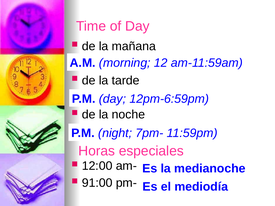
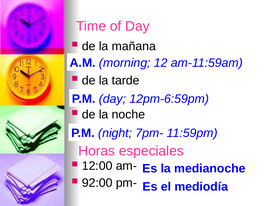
91:00: 91:00 -> 92:00
